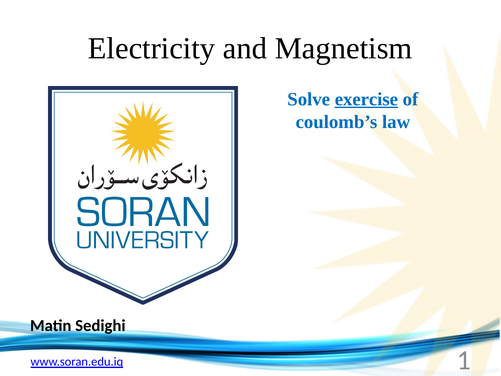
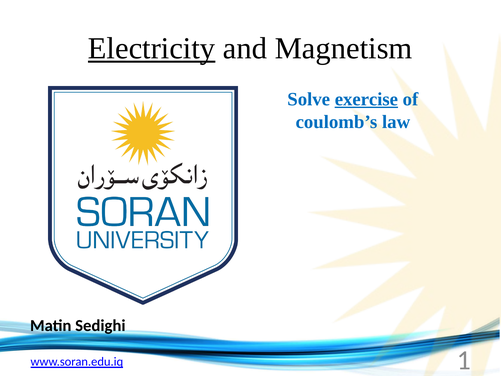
Electricity underline: none -> present
